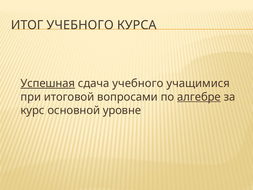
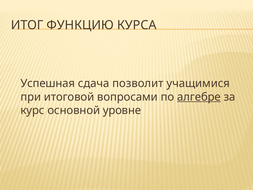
ИТОГ УЧЕБНОГО: УЧЕБНОГО -> ФУНКЦИЮ
Успешная underline: present -> none
сдача учебного: учебного -> позволит
